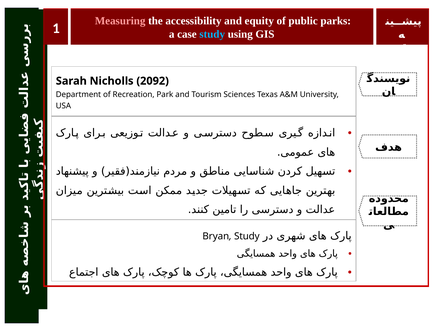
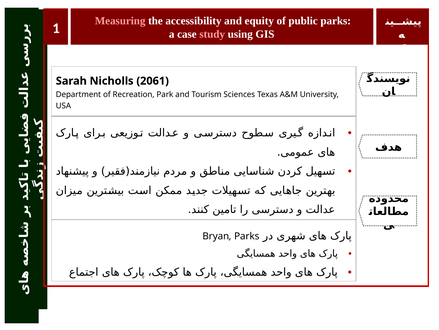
study at (212, 34) colour: light blue -> pink
2092: 2092 -> 2061
Bryan Study: Study -> Parks
